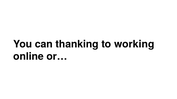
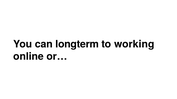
thanking: thanking -> longterm
